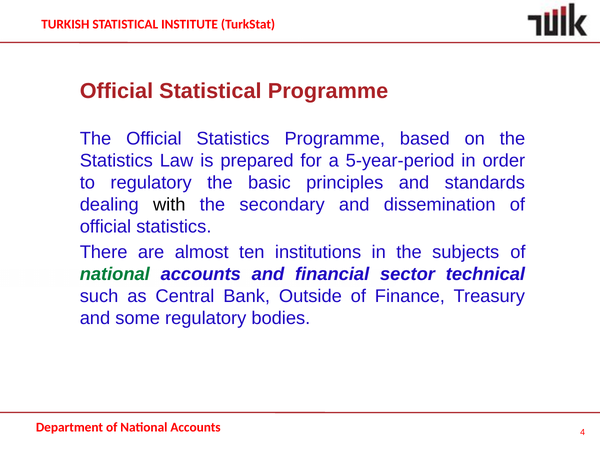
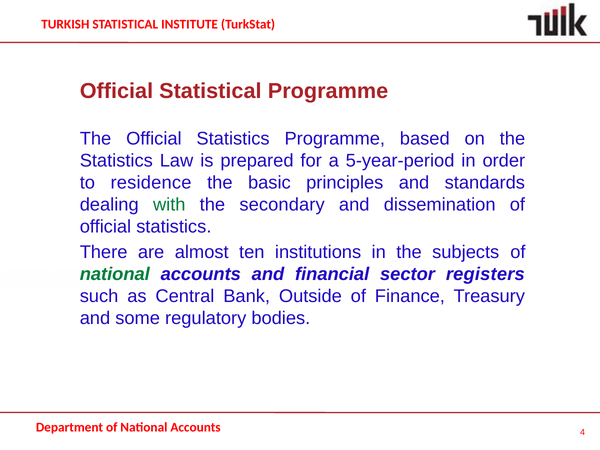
to regulatory: regulatory -> residence
with colour: black -> green
technical: technical -> registers
